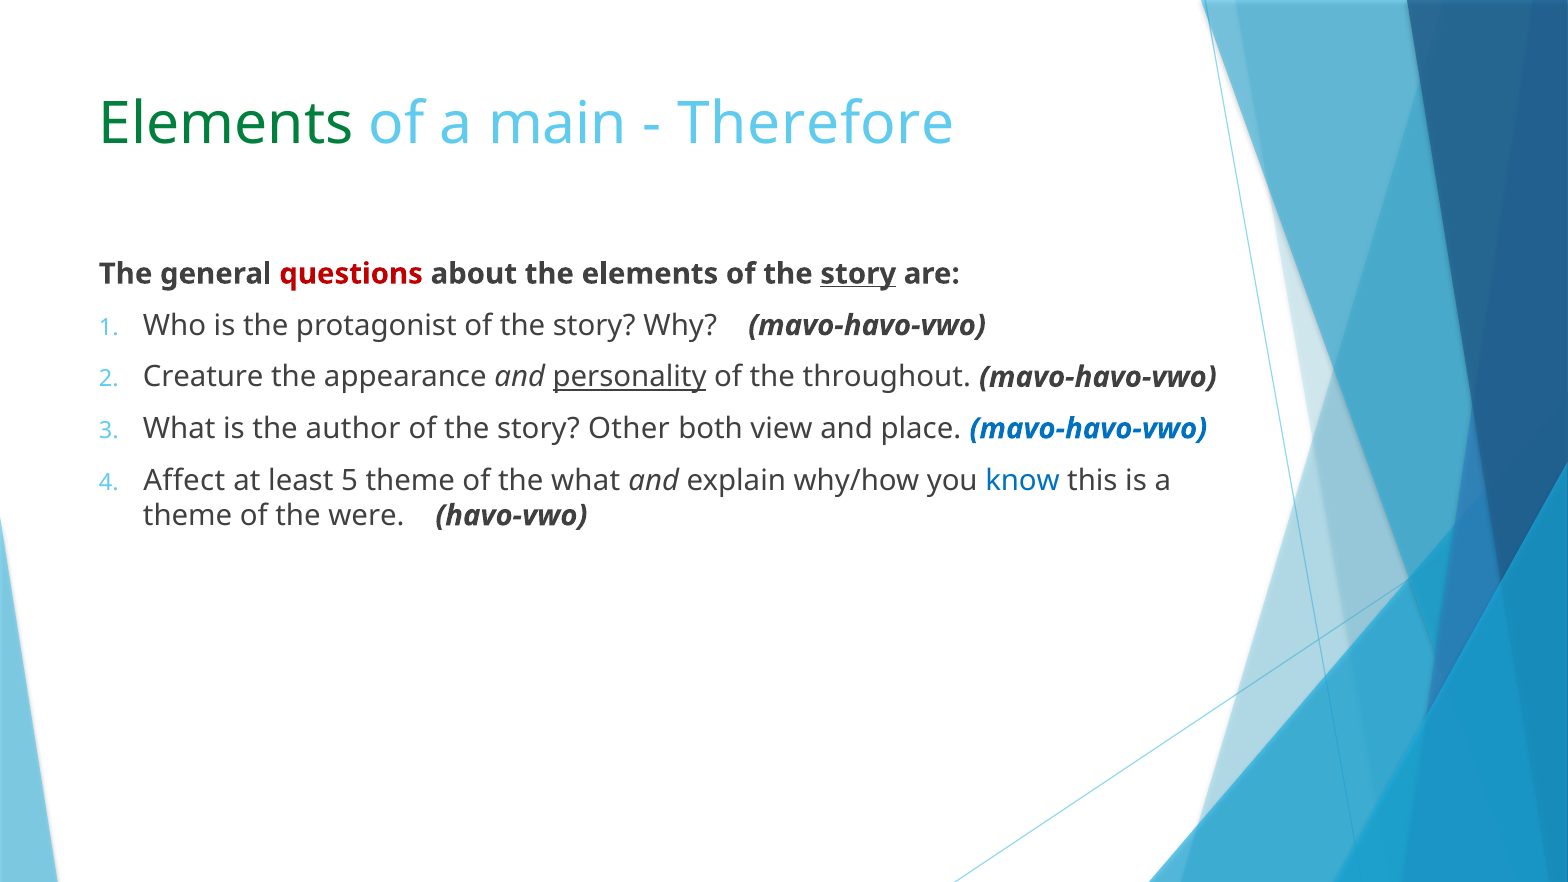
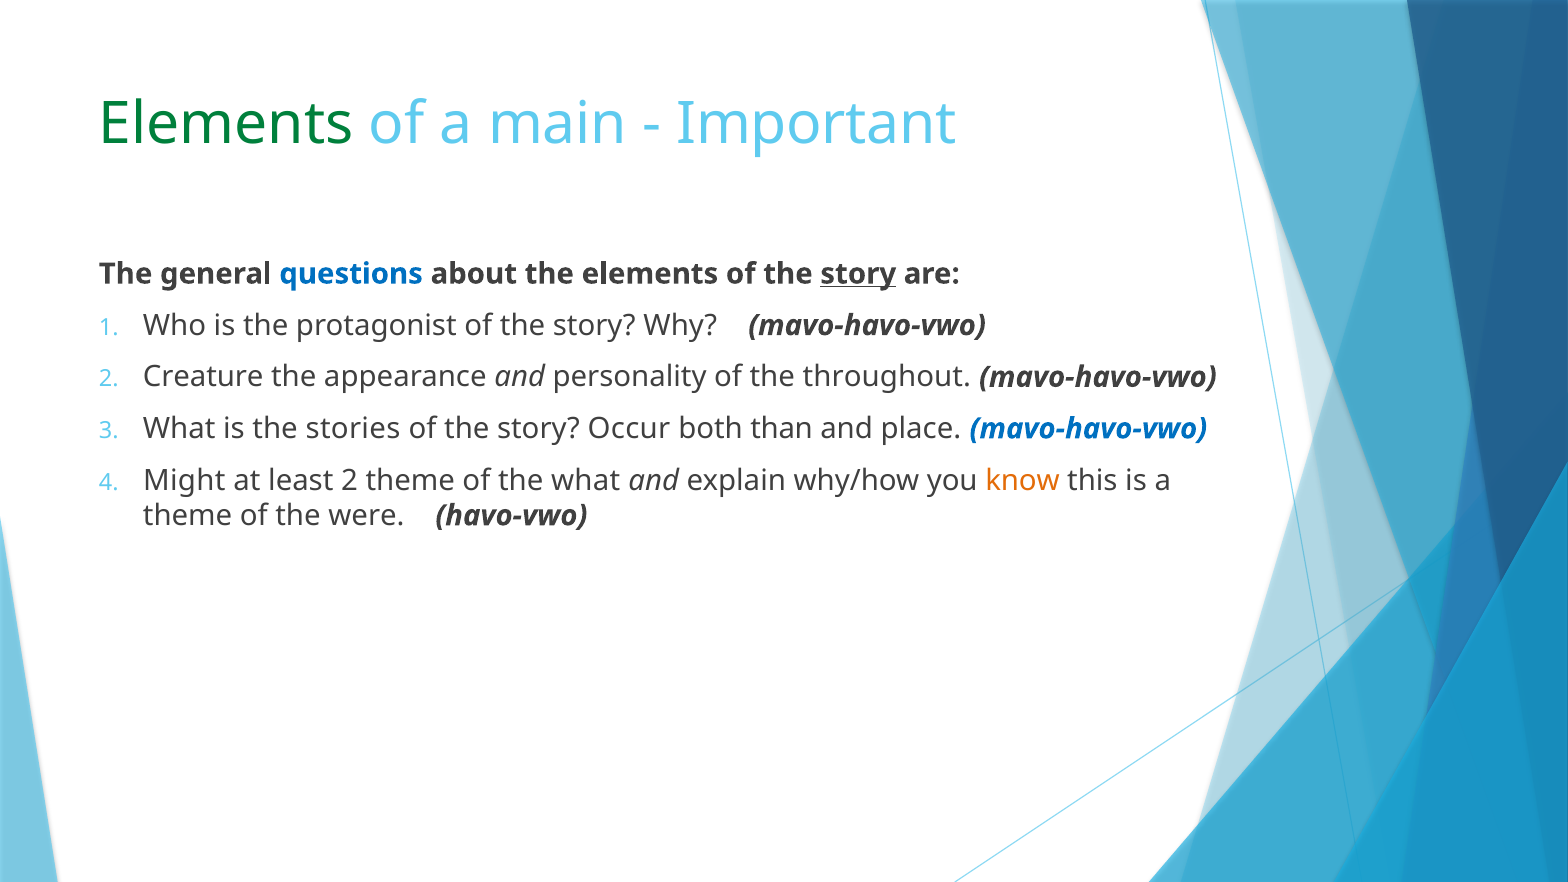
Therefore: Therefore -> Important
questions colour: red -> blue
personality underline: present -> none
author: author -> stories
Other: Other -> Occur
view: view -> than
Affect: Affect -> Might
least 5: 5 -> 2
know colour: blue -> orange
